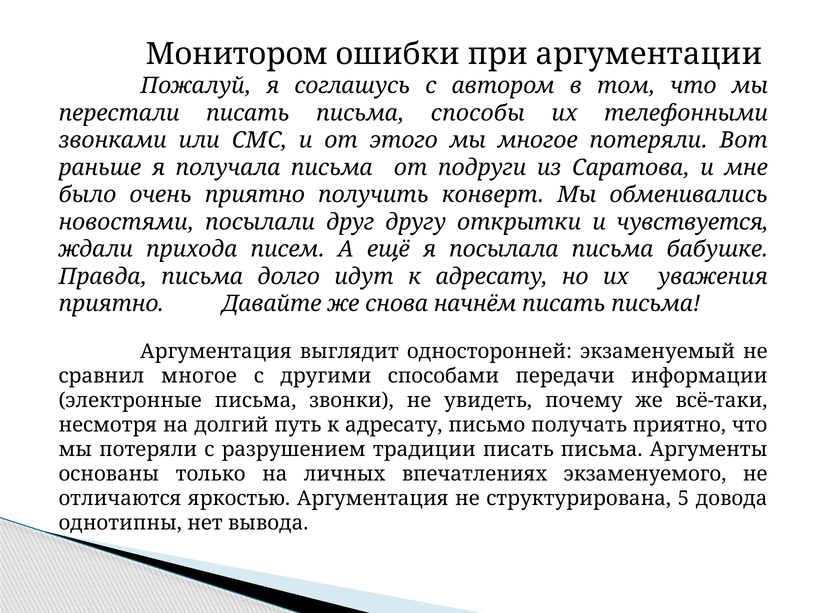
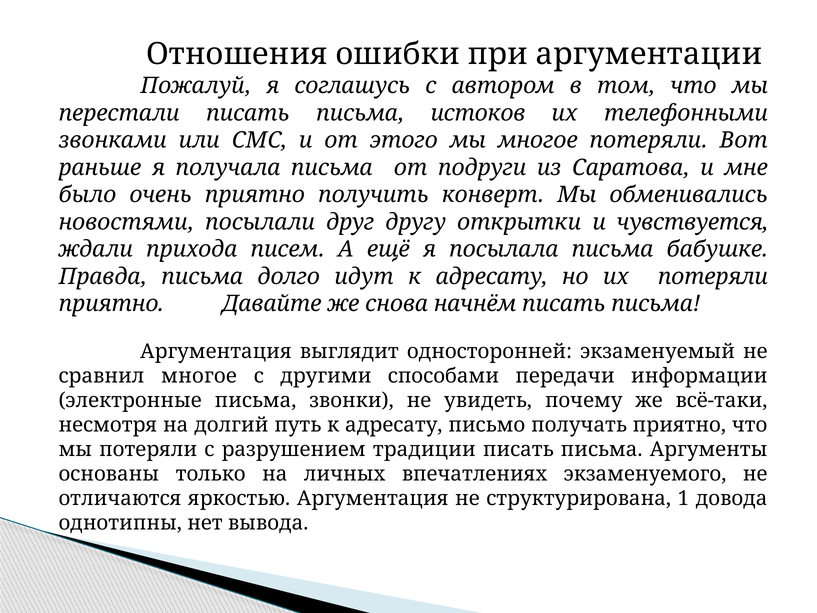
Монитором: Монитором -> Отношения
способы: способы -> истоков
их уважения: уважения -> потеряли
5: 5 -> 1
